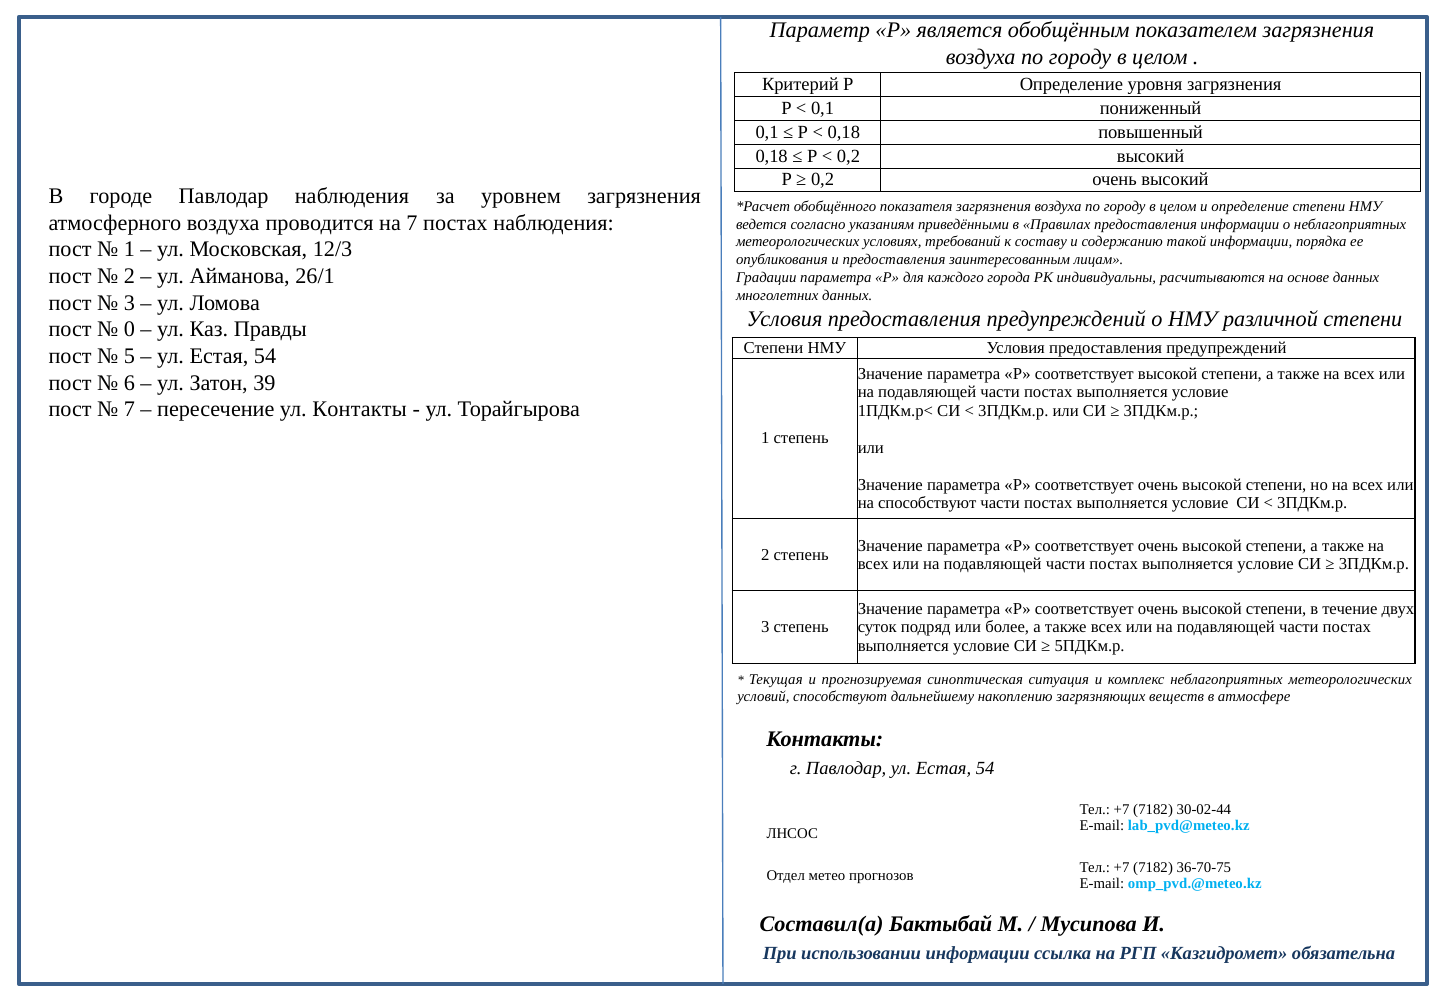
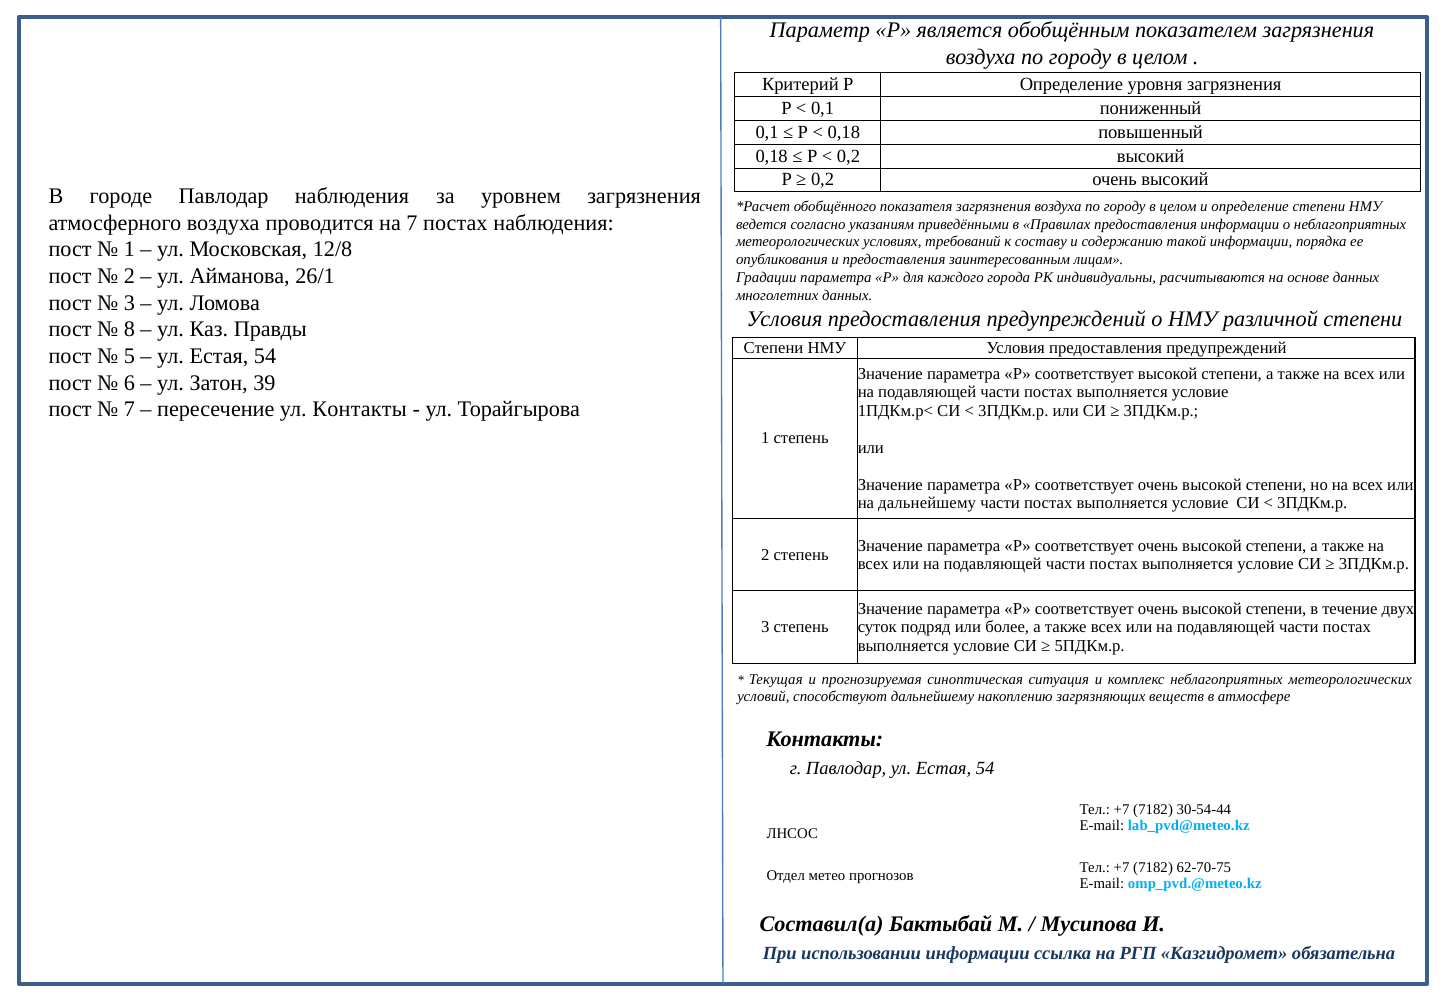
12/3: 12/3 -> 12/8
0: 0 -> 8
на способствуют: способствуют -> дальнейшему
30-02-44: 30-02-44 -> 30-54-44
36-70-75: 36-70-75 -> 62-70-75
